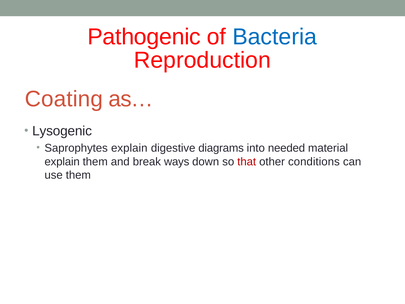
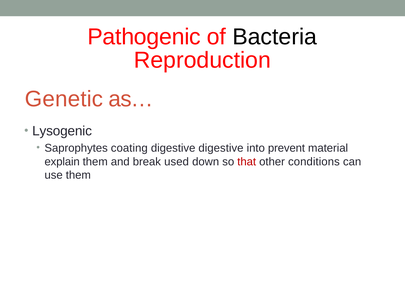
Bacteria colour: blue -> black
Coating: Coating -> Genetic
Saprophytes explain: explain -> coating
digestive diagrams: diagrams -> digestive
needed: needed -> prevent
ways: ways -> used
